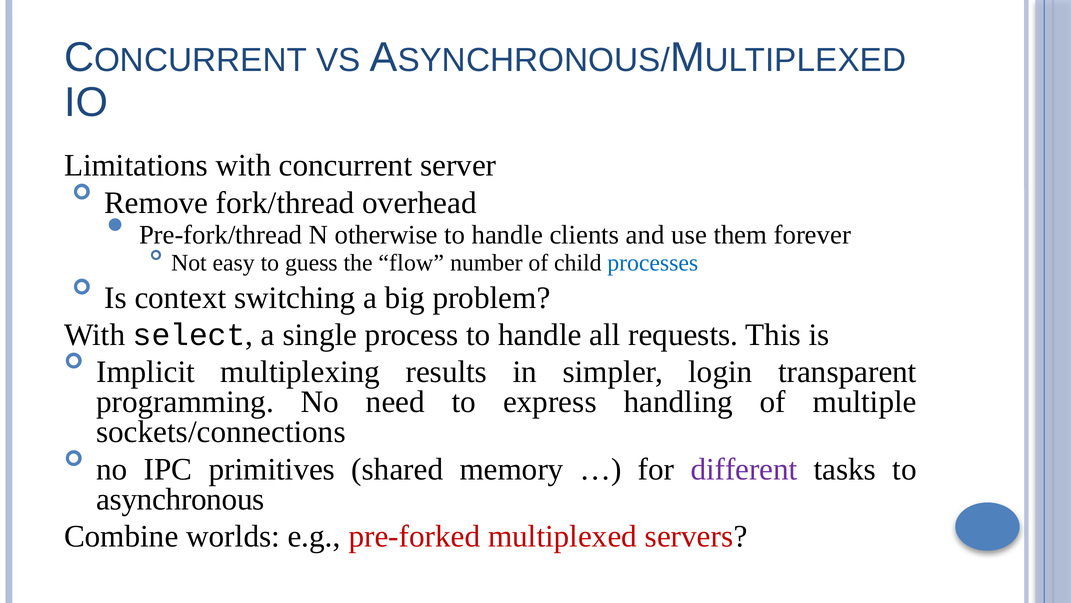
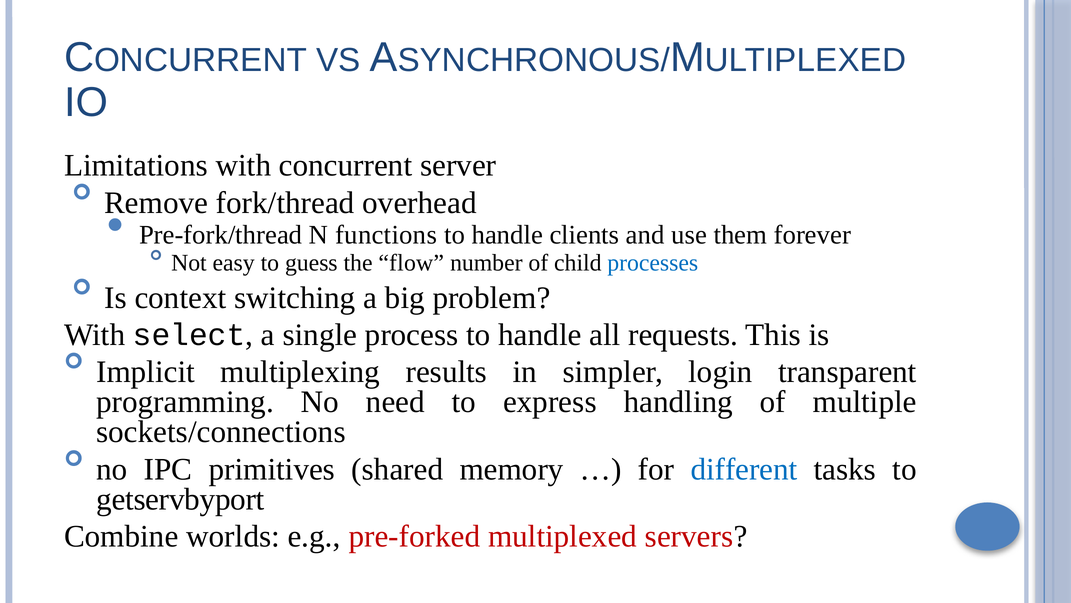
otherwise: otherwise -> functions
different colour: purple -> blue
asynchronous: asynchronous -> getservbyport
